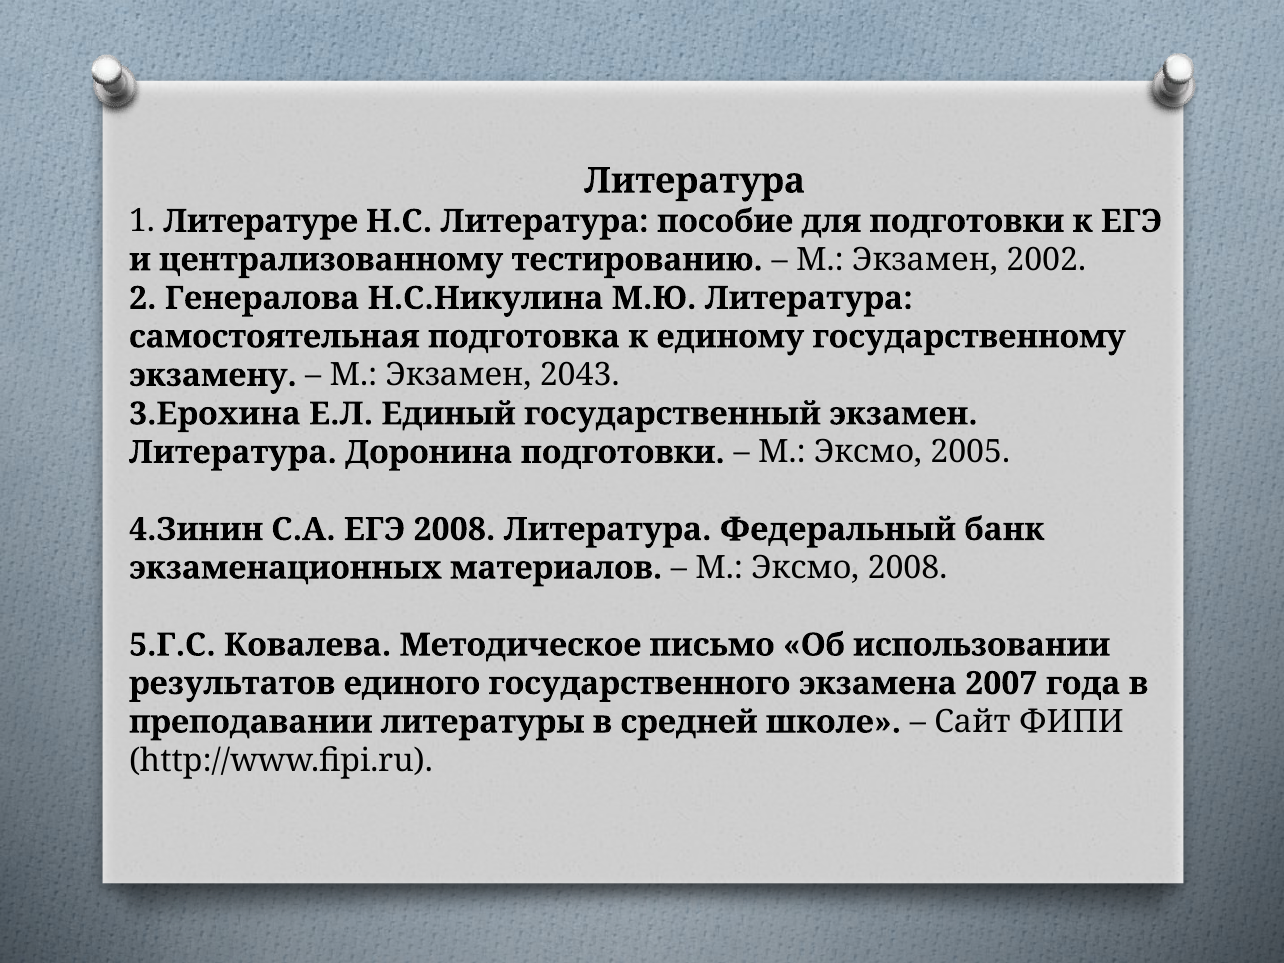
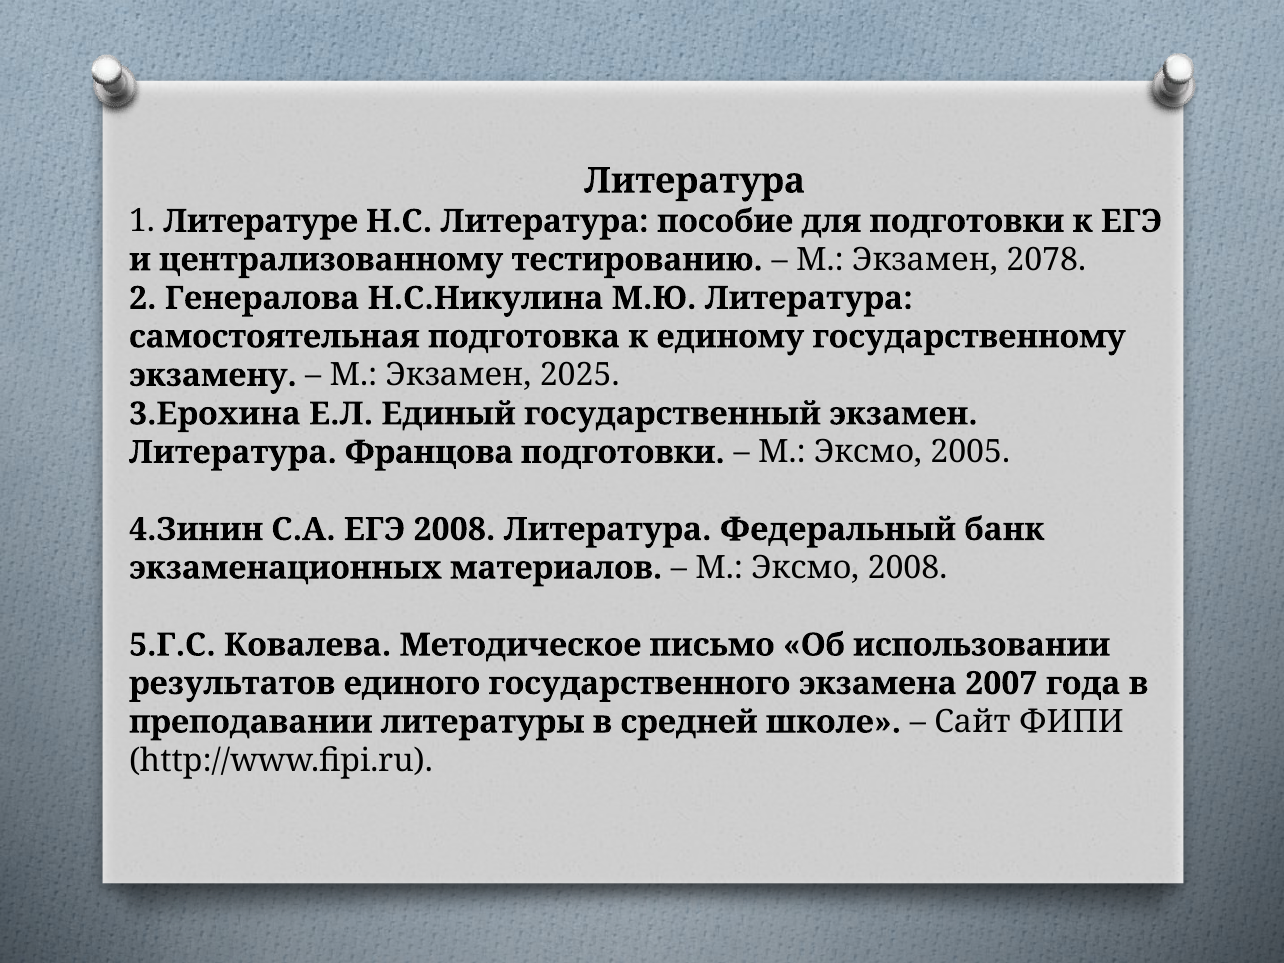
2002: 2002 -> 2078
2043: 2043 -> 2025
Доронина: Доронина -> Францова
